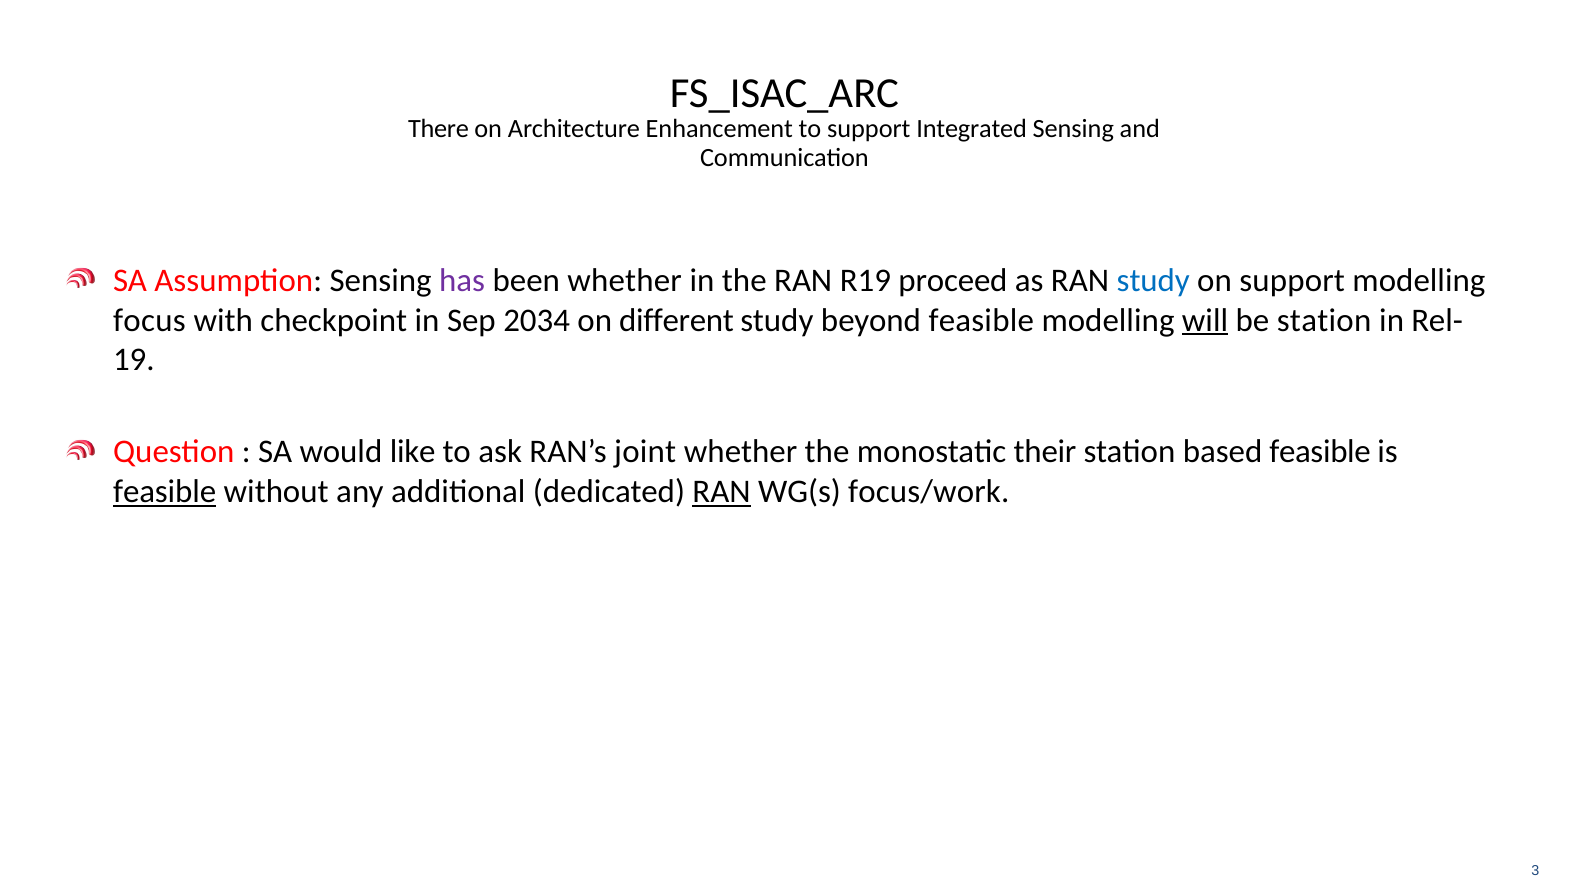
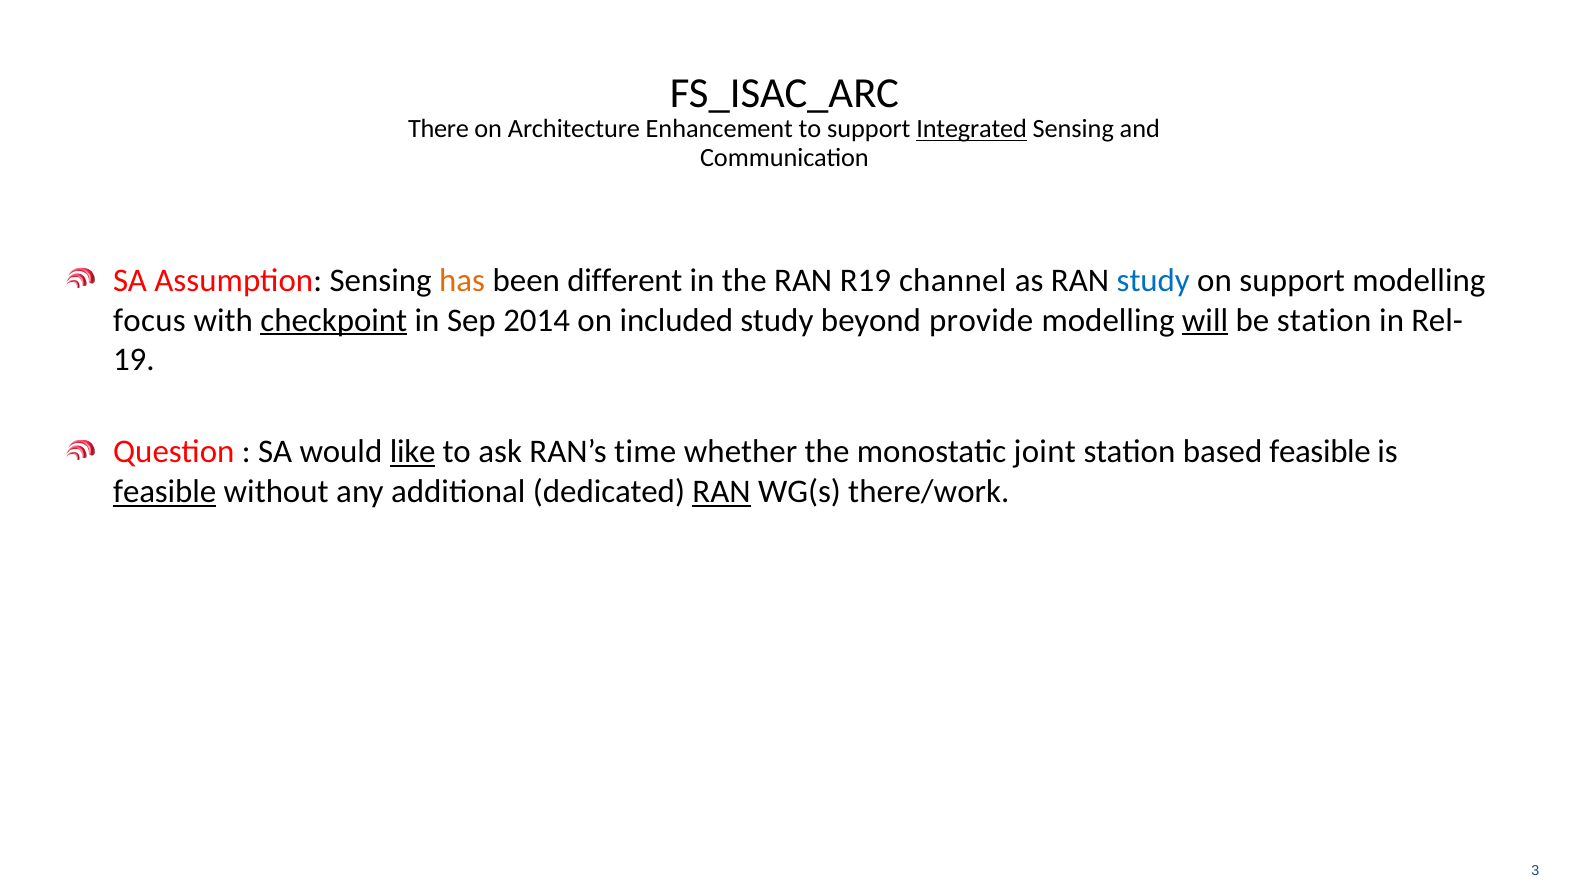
Integrated underline: none -> present
has colour: purple -> orange
been whether: whether -> different
proceed: proceed -> channel
checkpoint underline: none -> present
2034: 2034 -> 2014
different: different -> included
beyond feasible: feasible -> provide
like underline: none -> present
joint: joint -> time
their: their -> joint
focus/work: focus/work -> there/work
